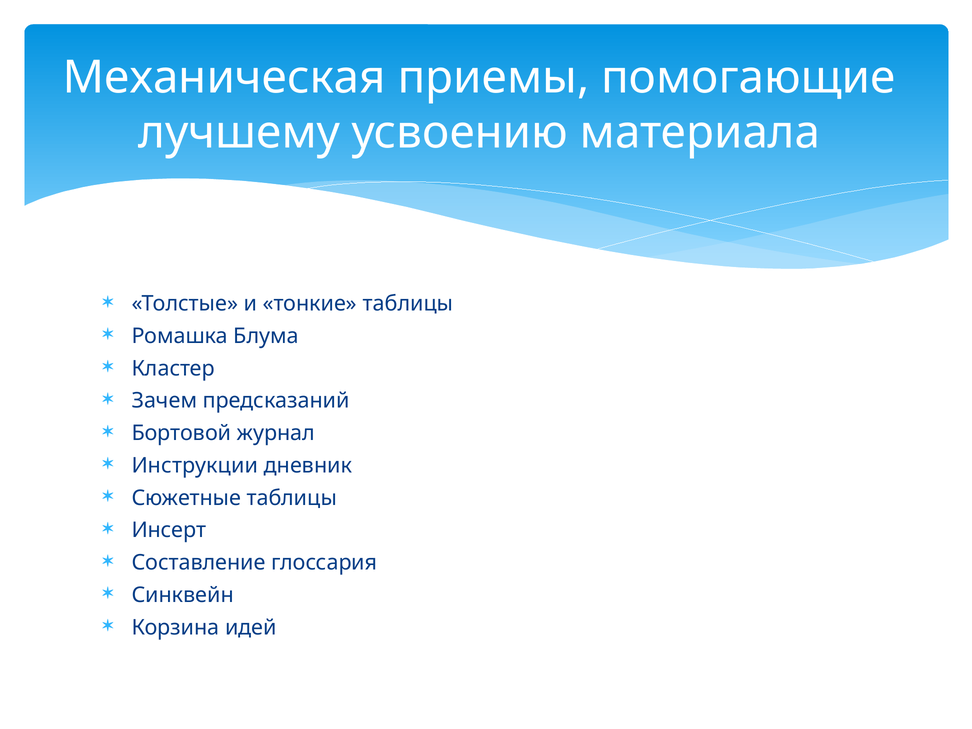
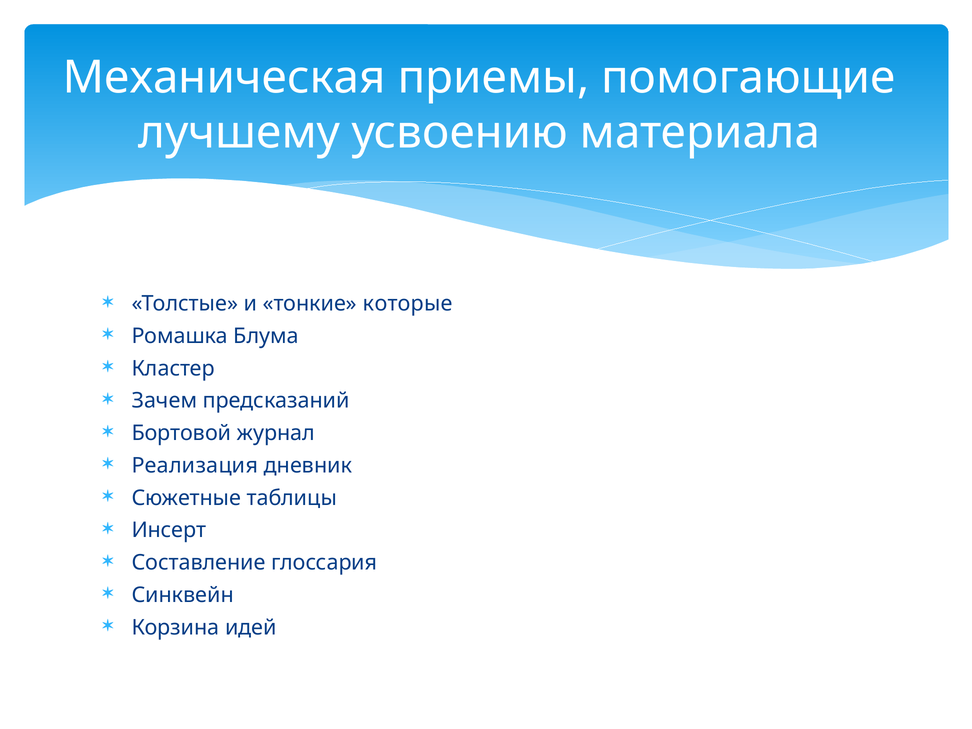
тонкие таблицы: таблицы -> которые
Инструкции: Инструкции -> Реализация
